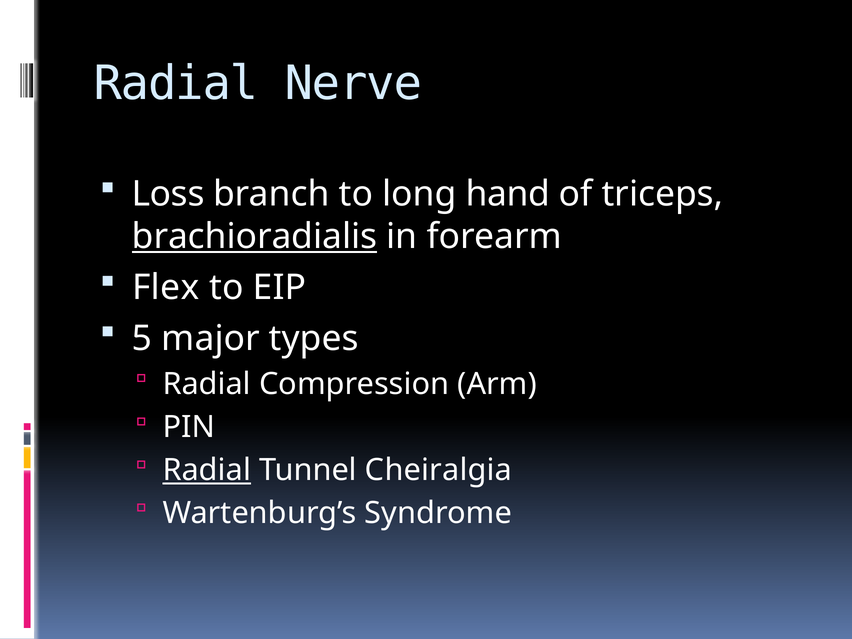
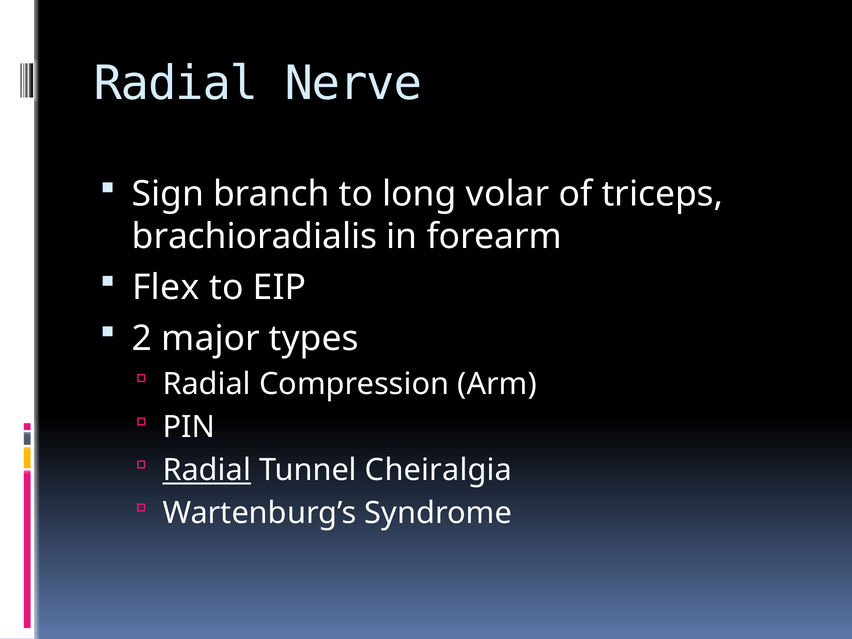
Loss: Loss -> Sign
hand: hand -> volar
brachioradialis underline: present -> none
5: 5 -> 2
